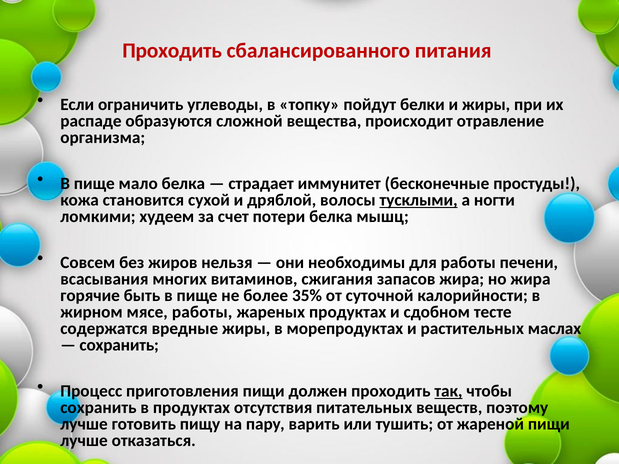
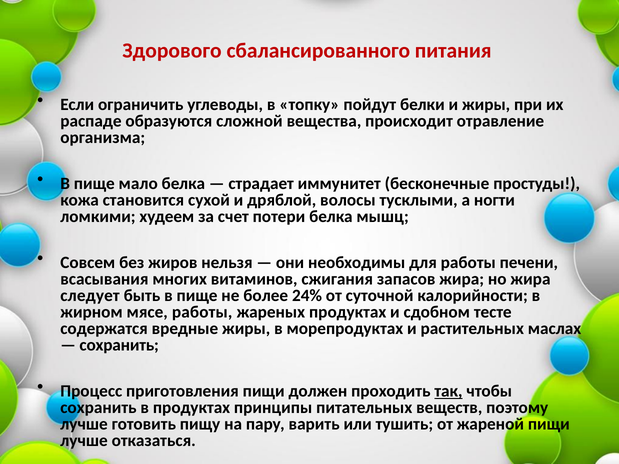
Проходить at (172, 50): Проходить -> Здорового
тусклыми underline: present -> none
горячие: горячие -> следует
35%: 35% -> 24%
отсутствия: отсутствия -> принципы
